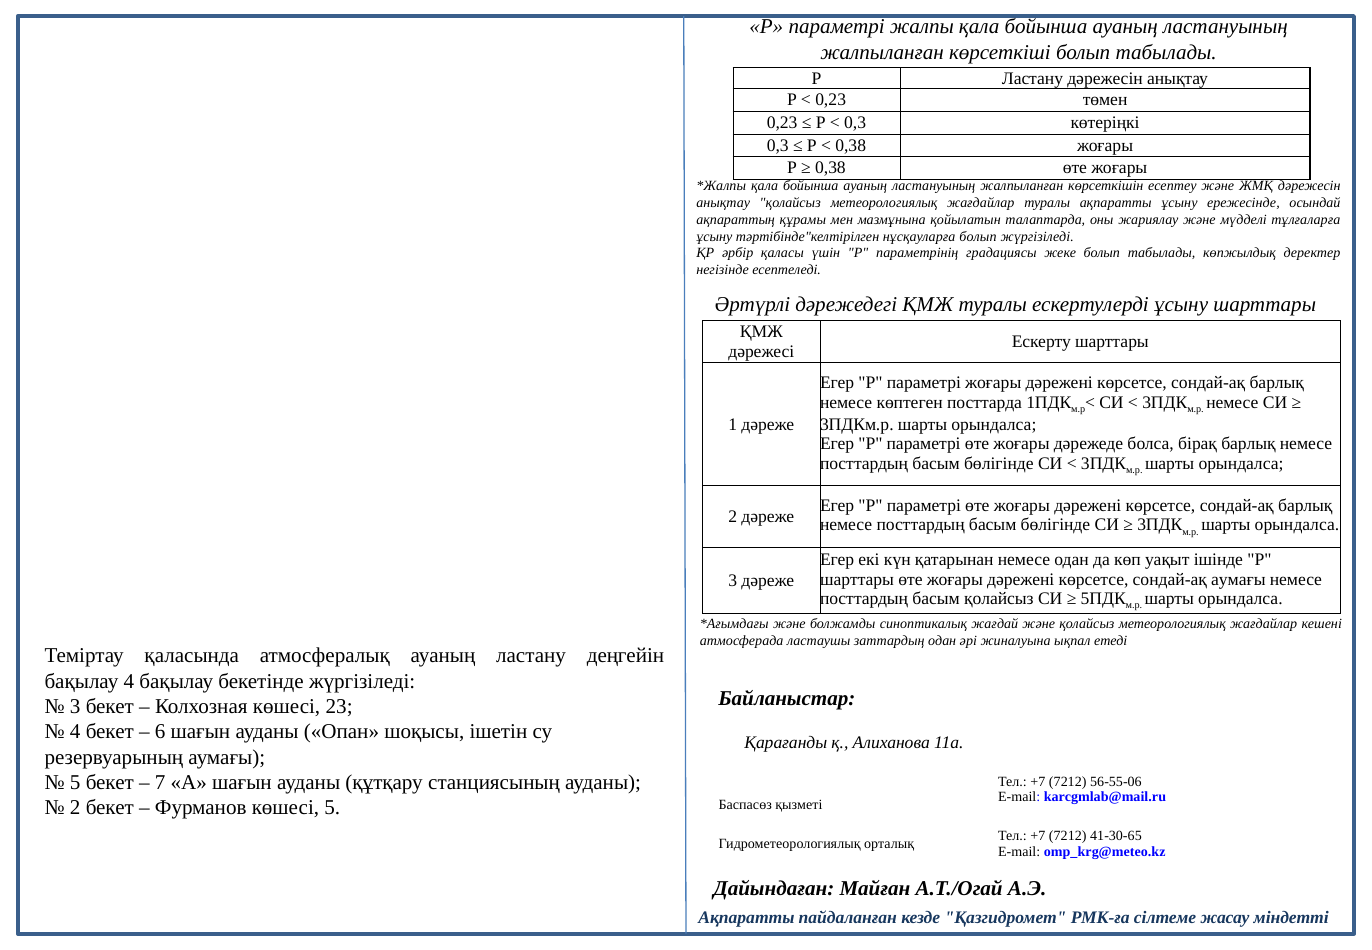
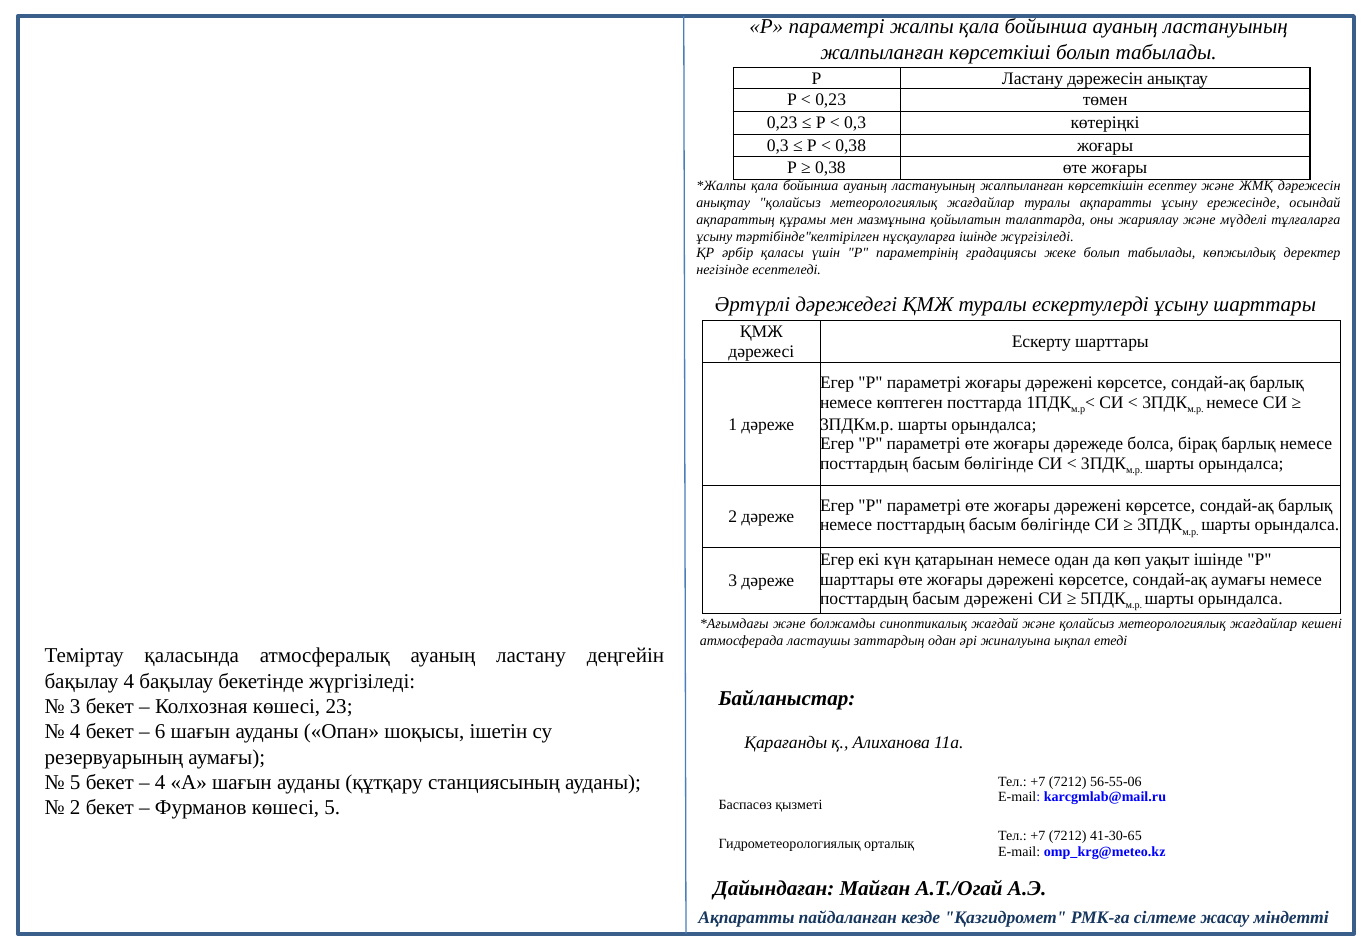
нұсқауларға болып: болып -> ішінде
басым қолайсыз: қолайсыз -> дәрежені
7 at (160, 782): 7 -> 4
